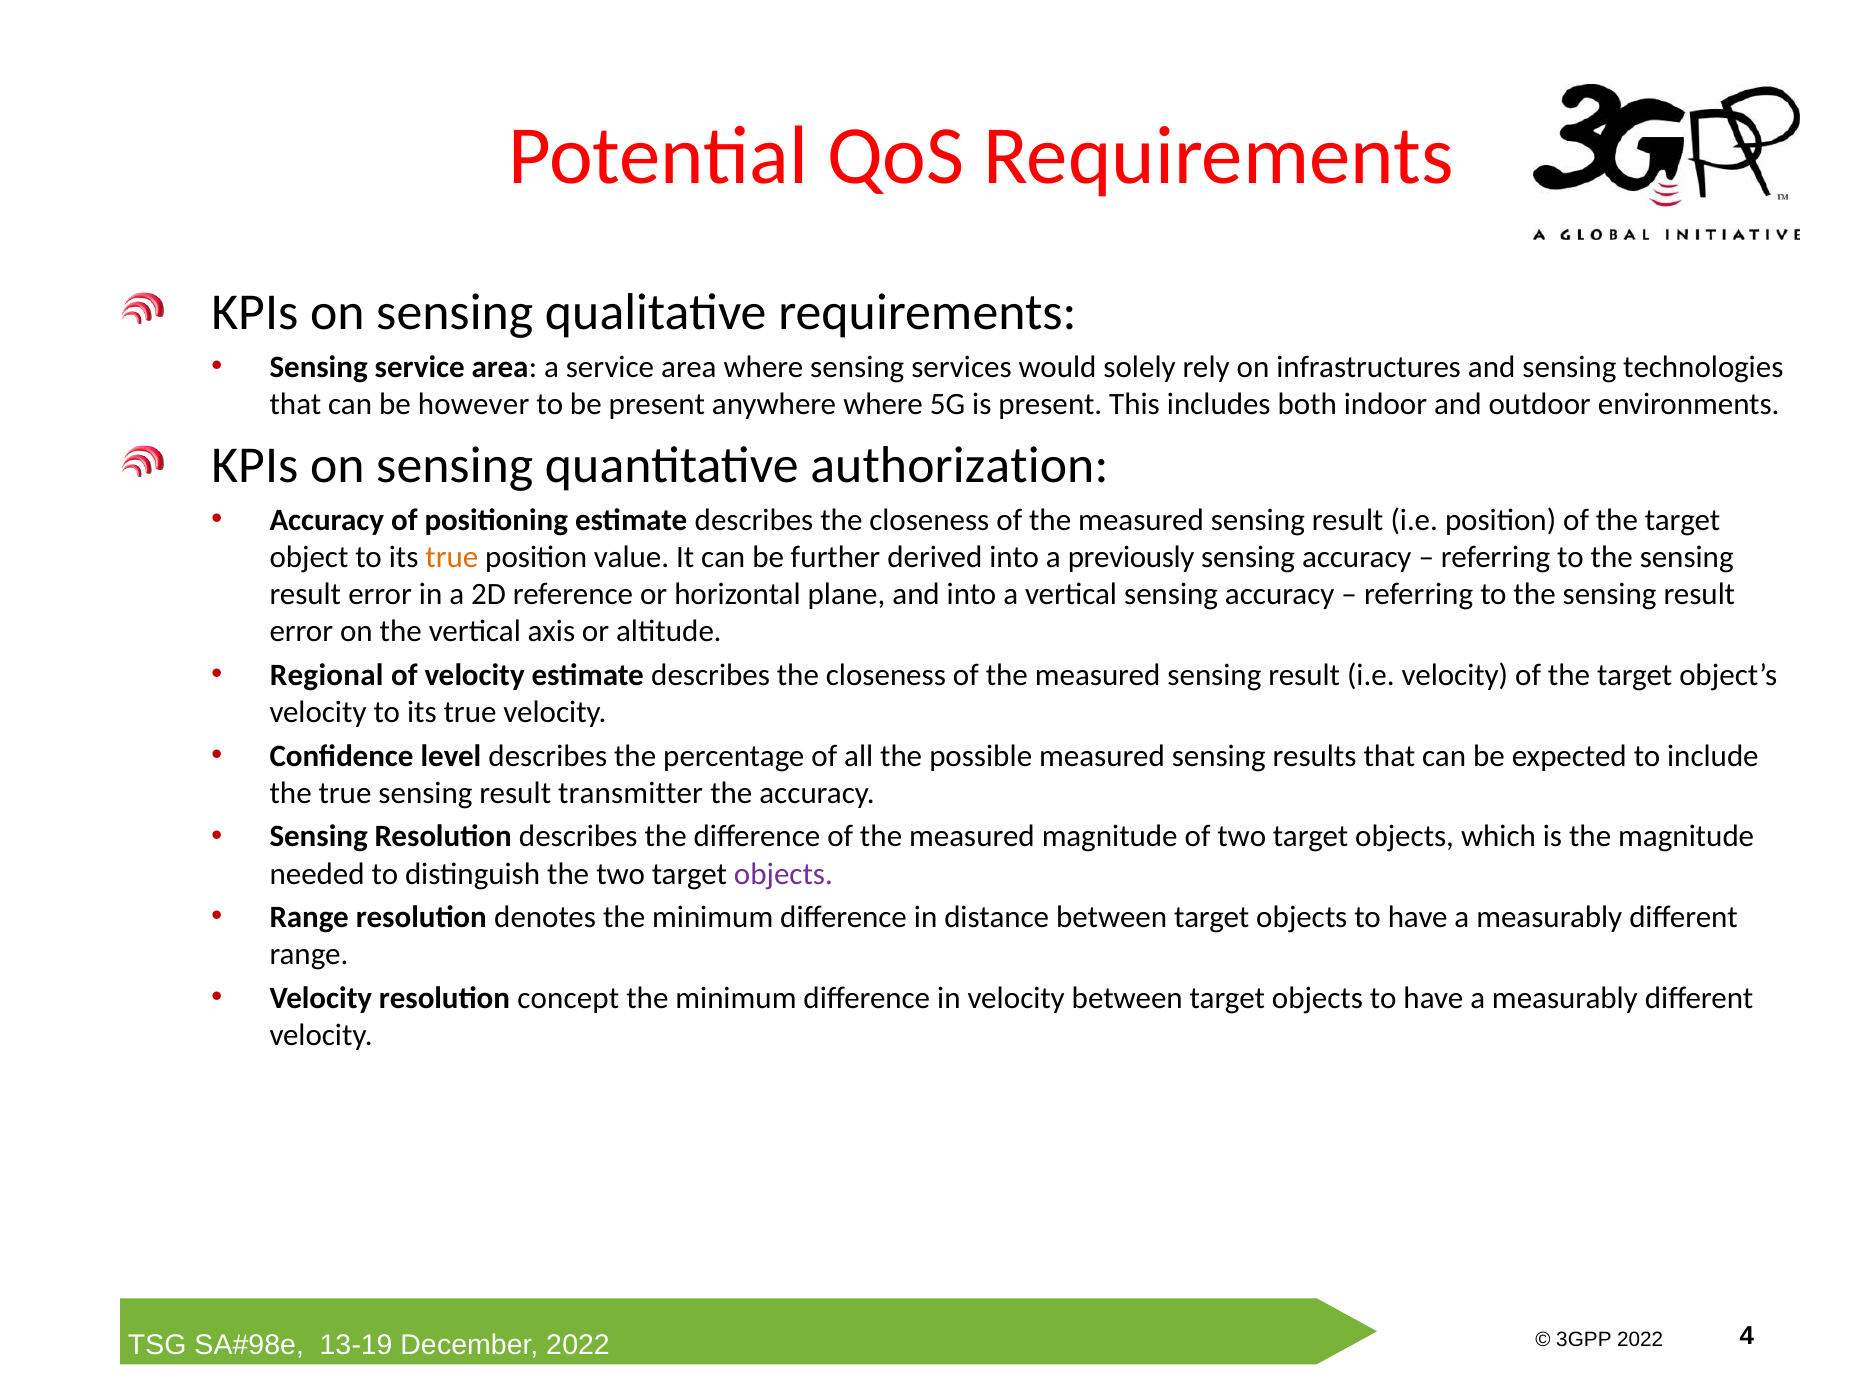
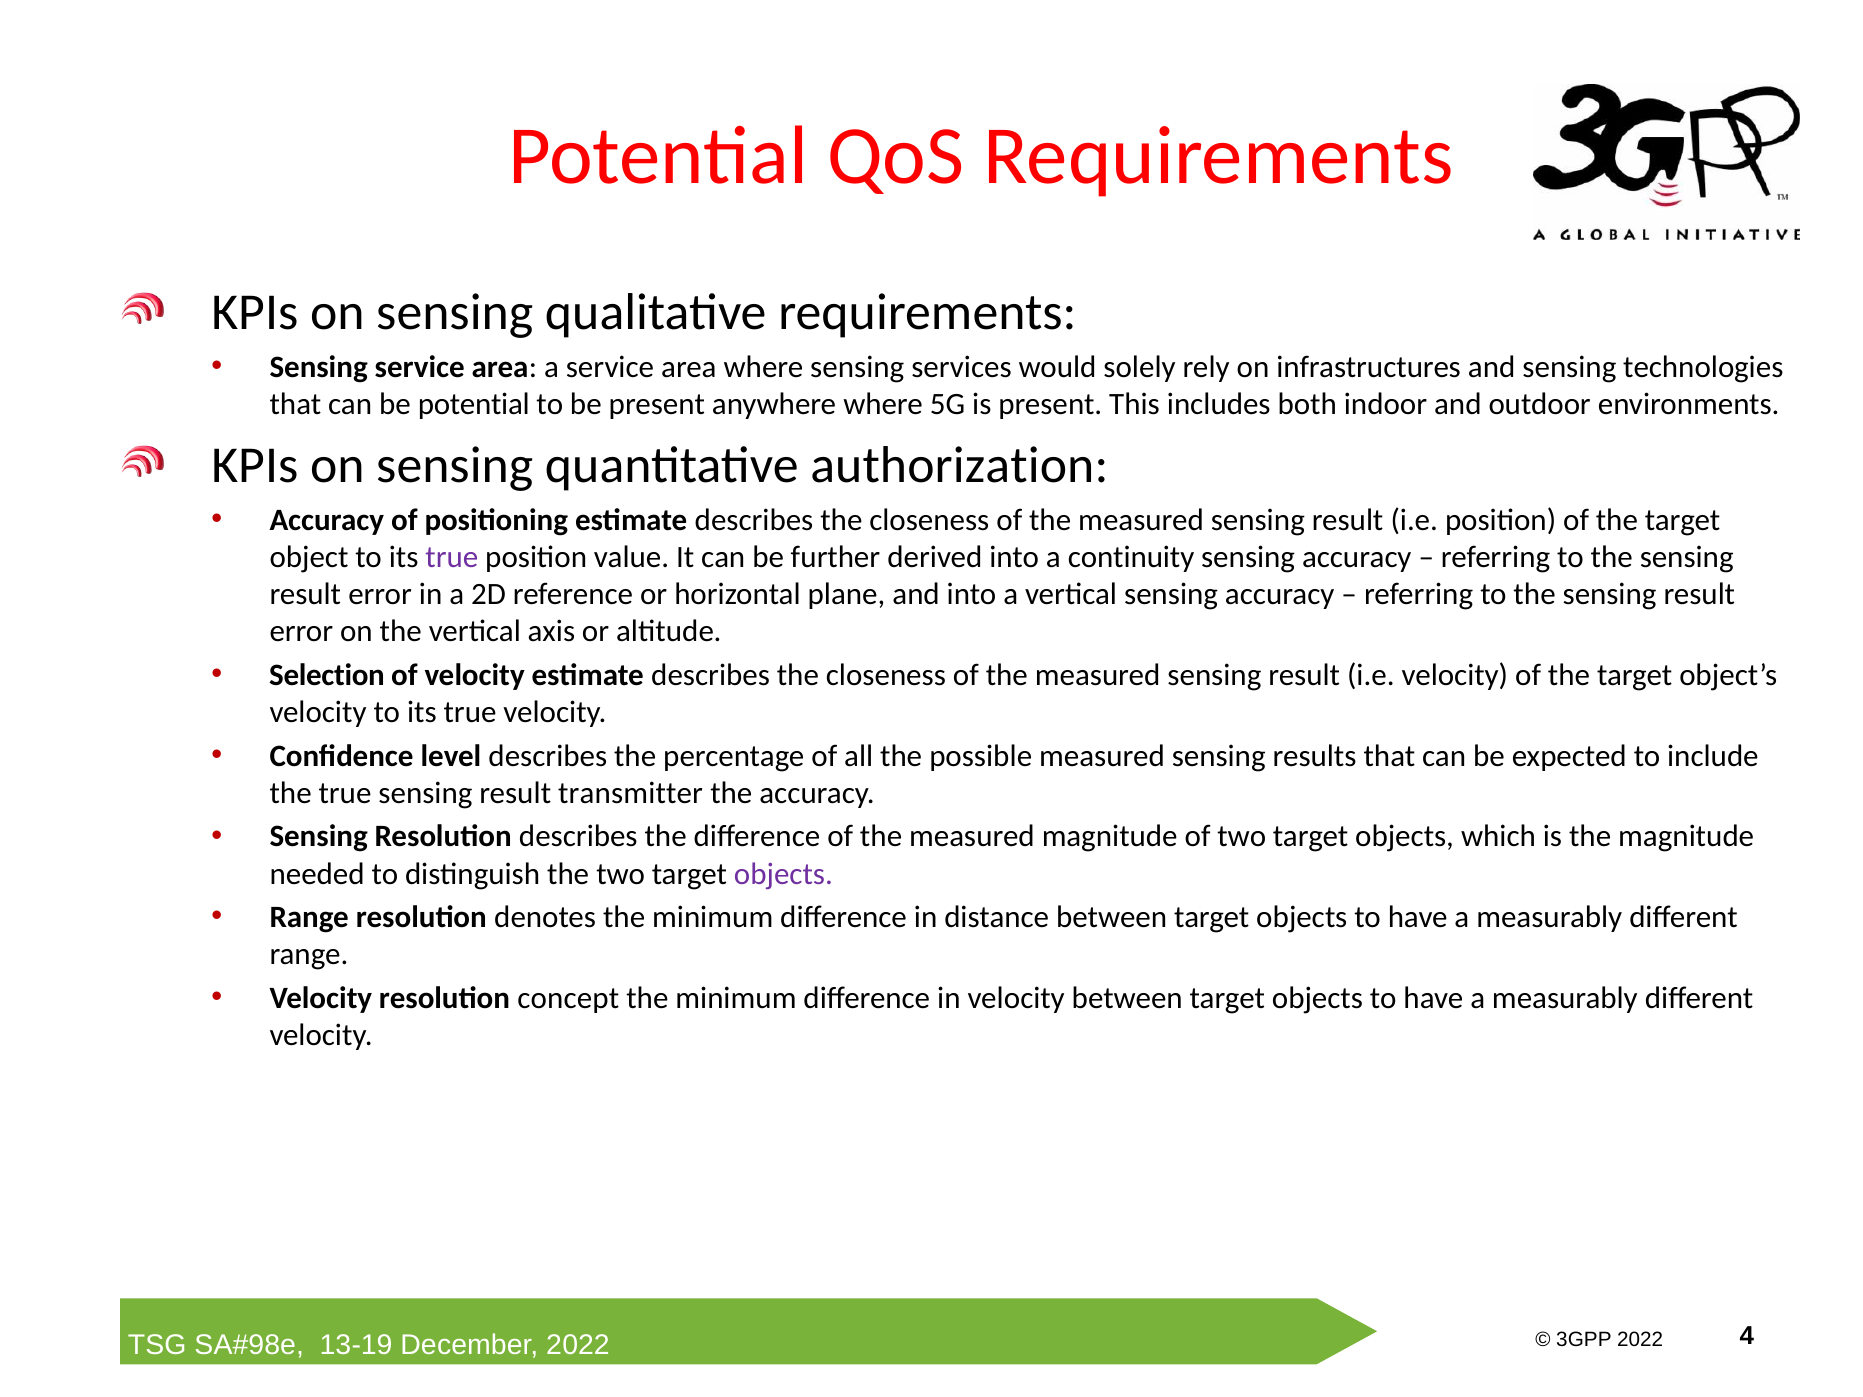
be however: however -> potential
true at (452, 557) colour: orange -> purple
previously: previously -> continuity
Regional: Regional -> Selection
